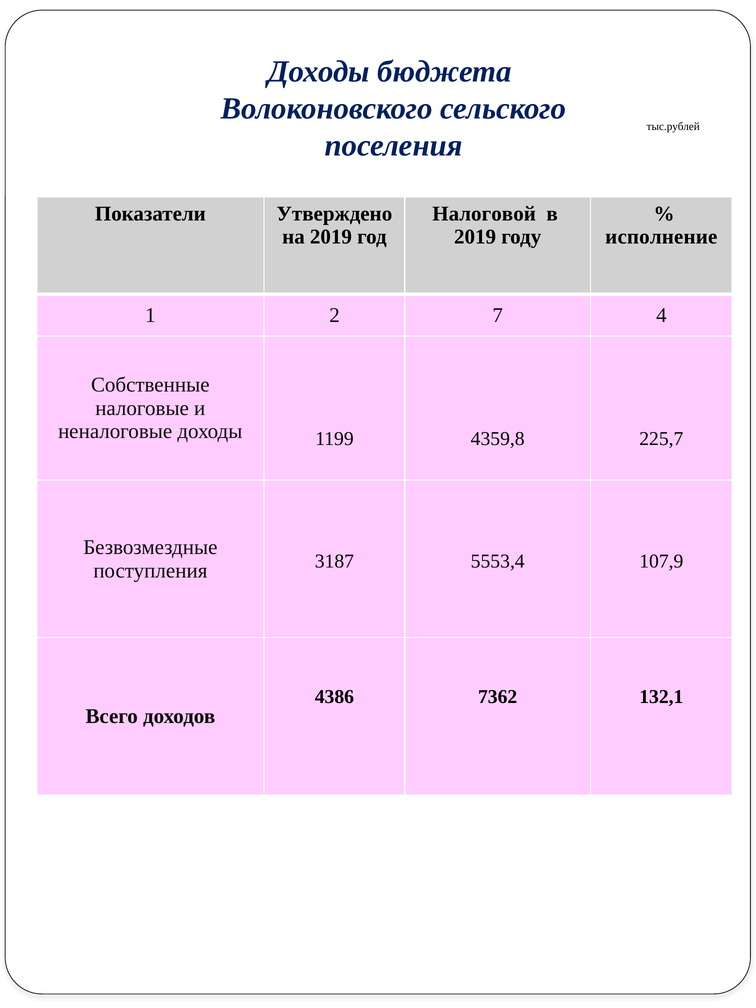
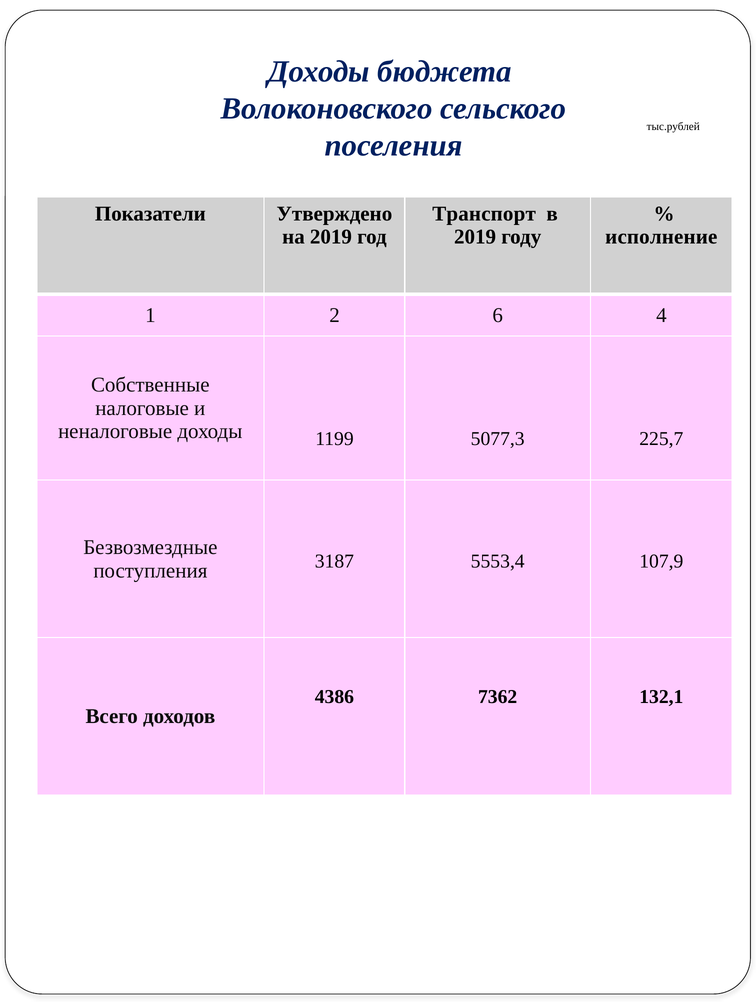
Налоговой: Налоговой -> Транспорт
7: 7 -> 6
4359,8: 4359,8 -> 5077,3
